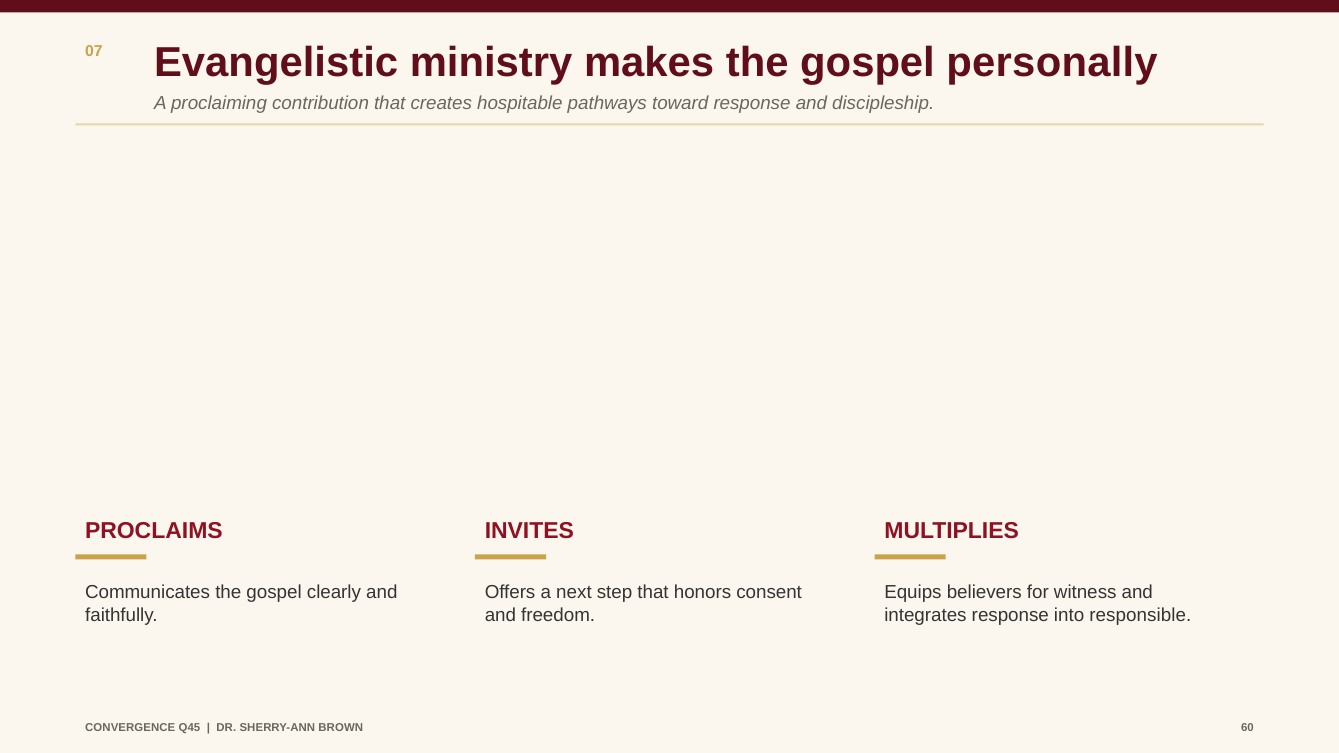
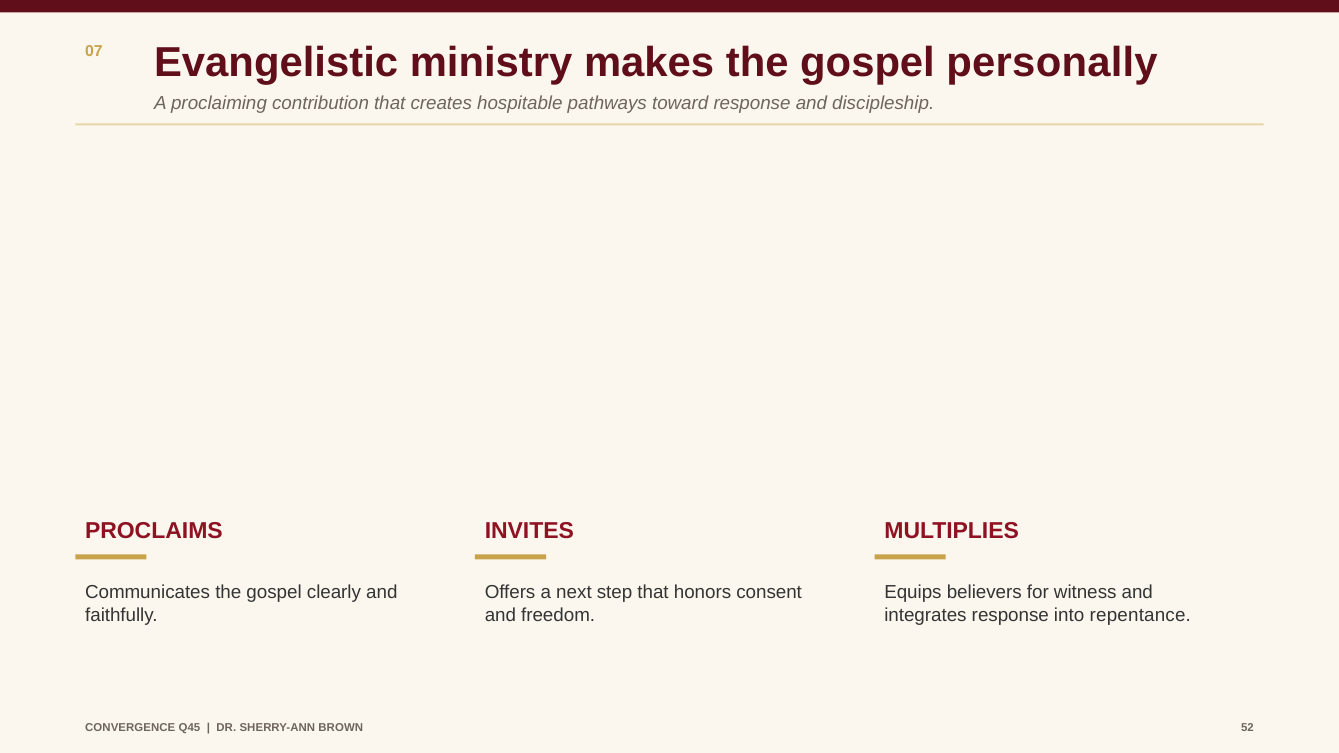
responsible: responsible -> repentance
60: 60 -> 52
